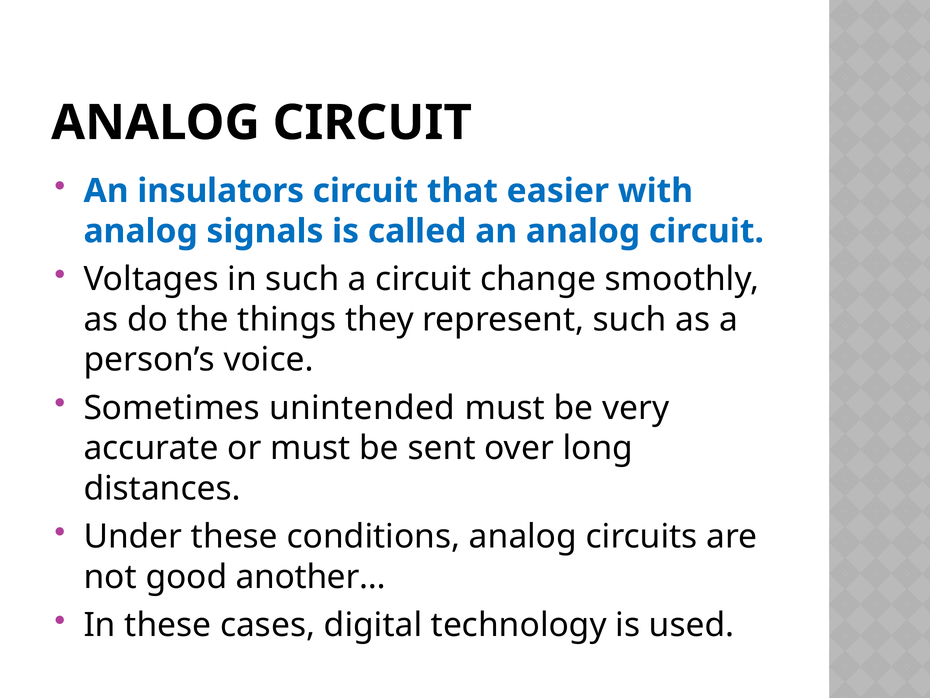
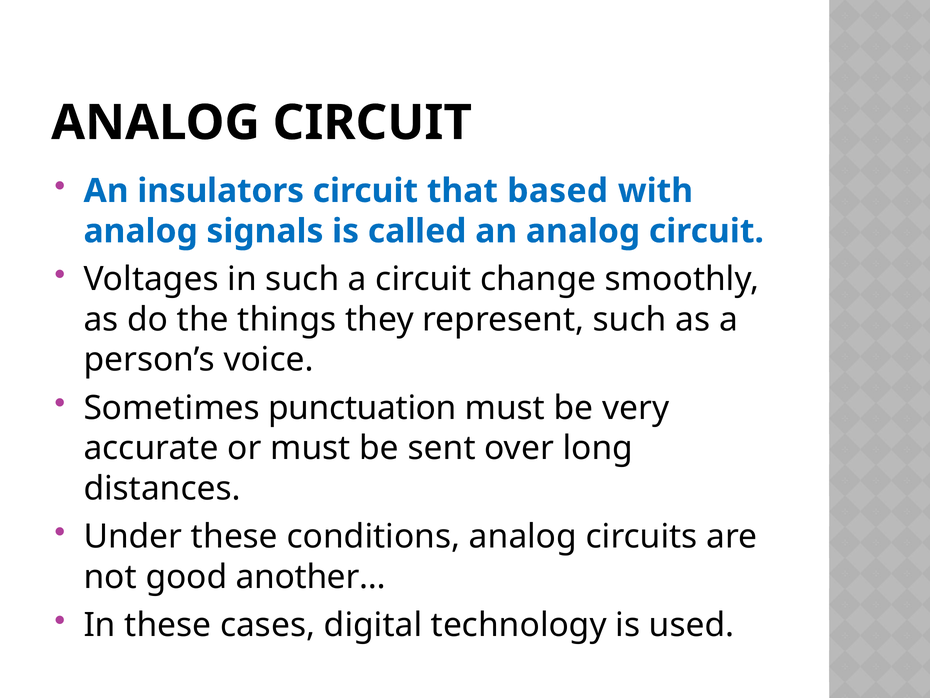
easier: easier -> based
unintended: unintended -> punctuation
